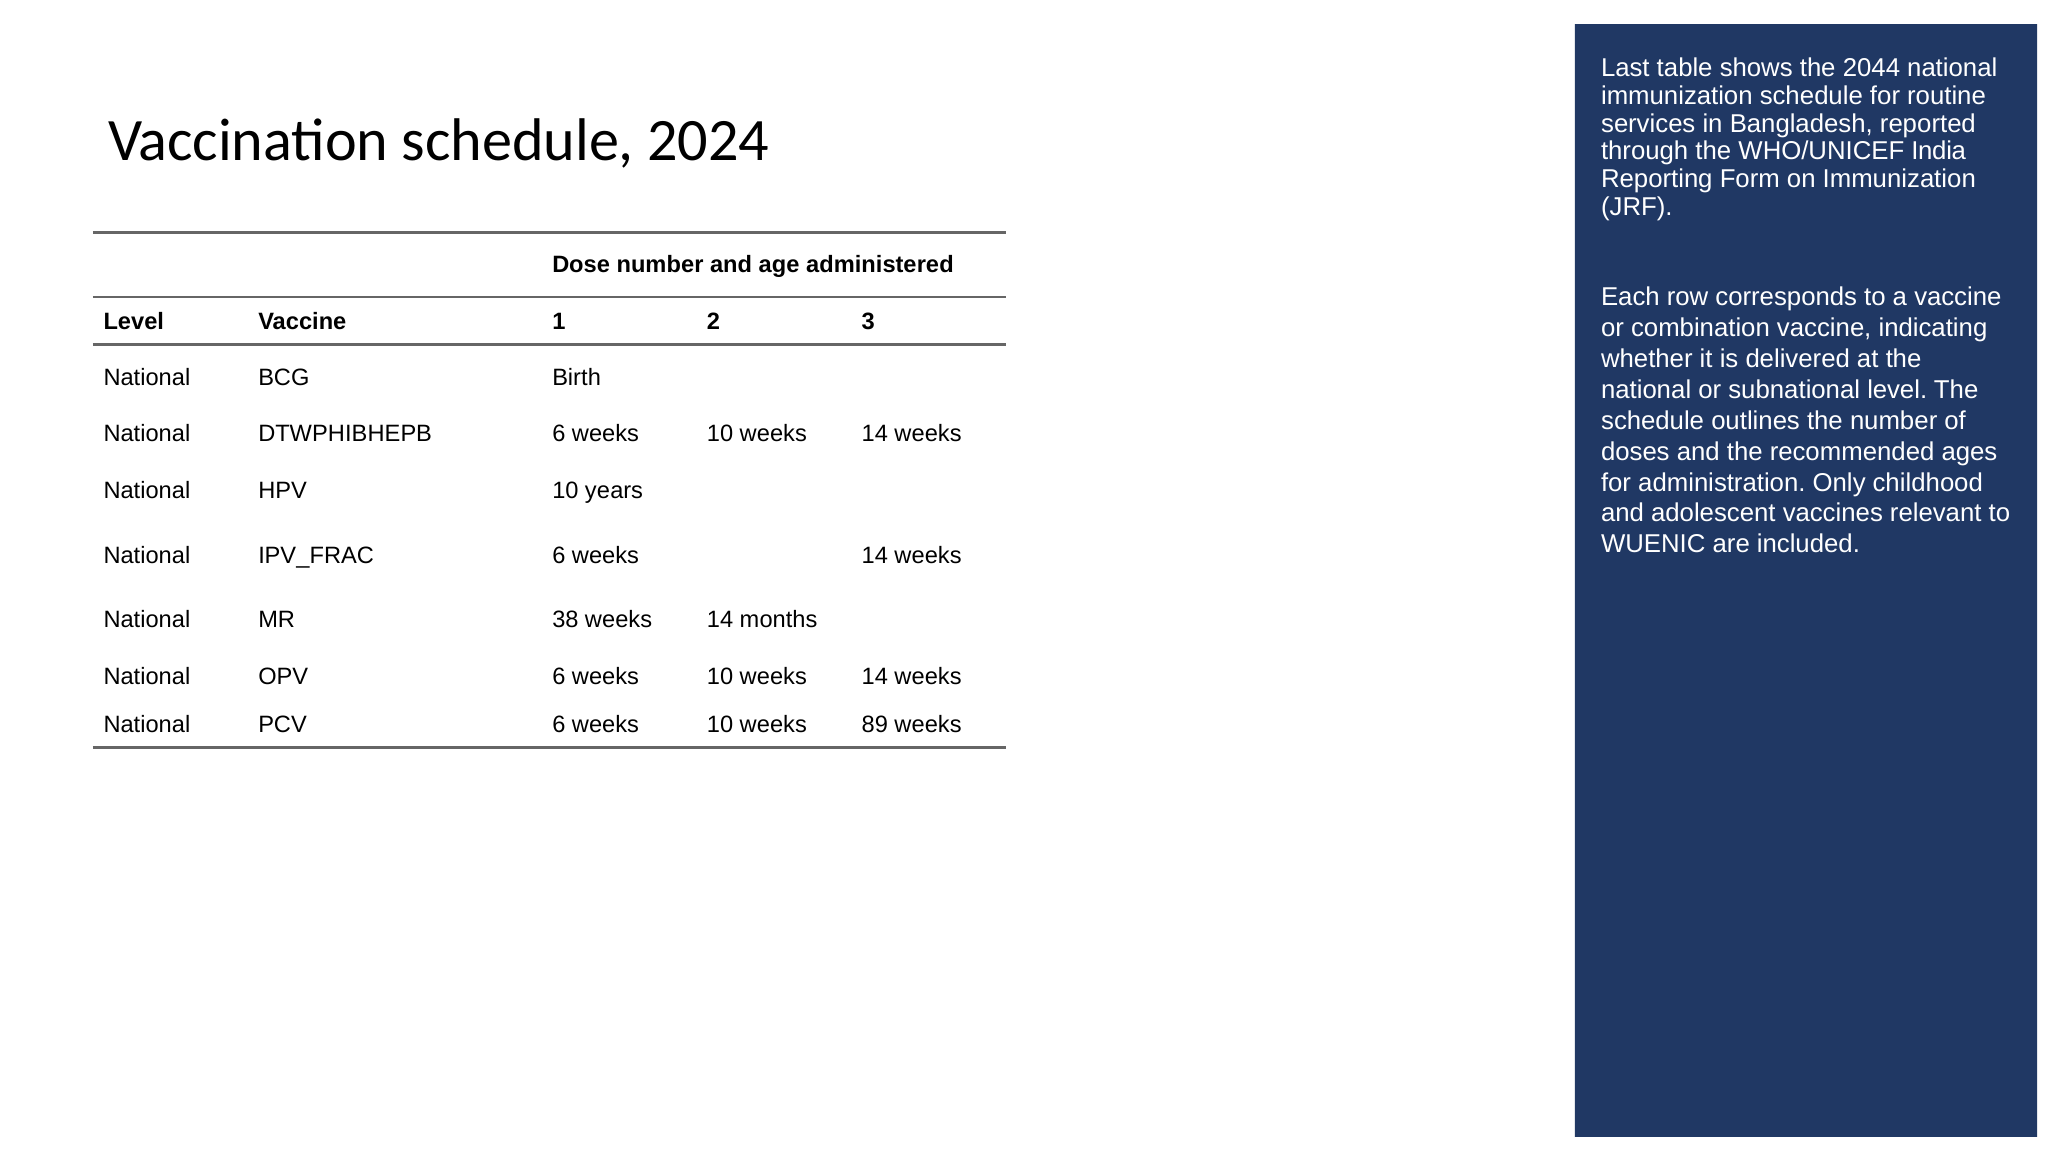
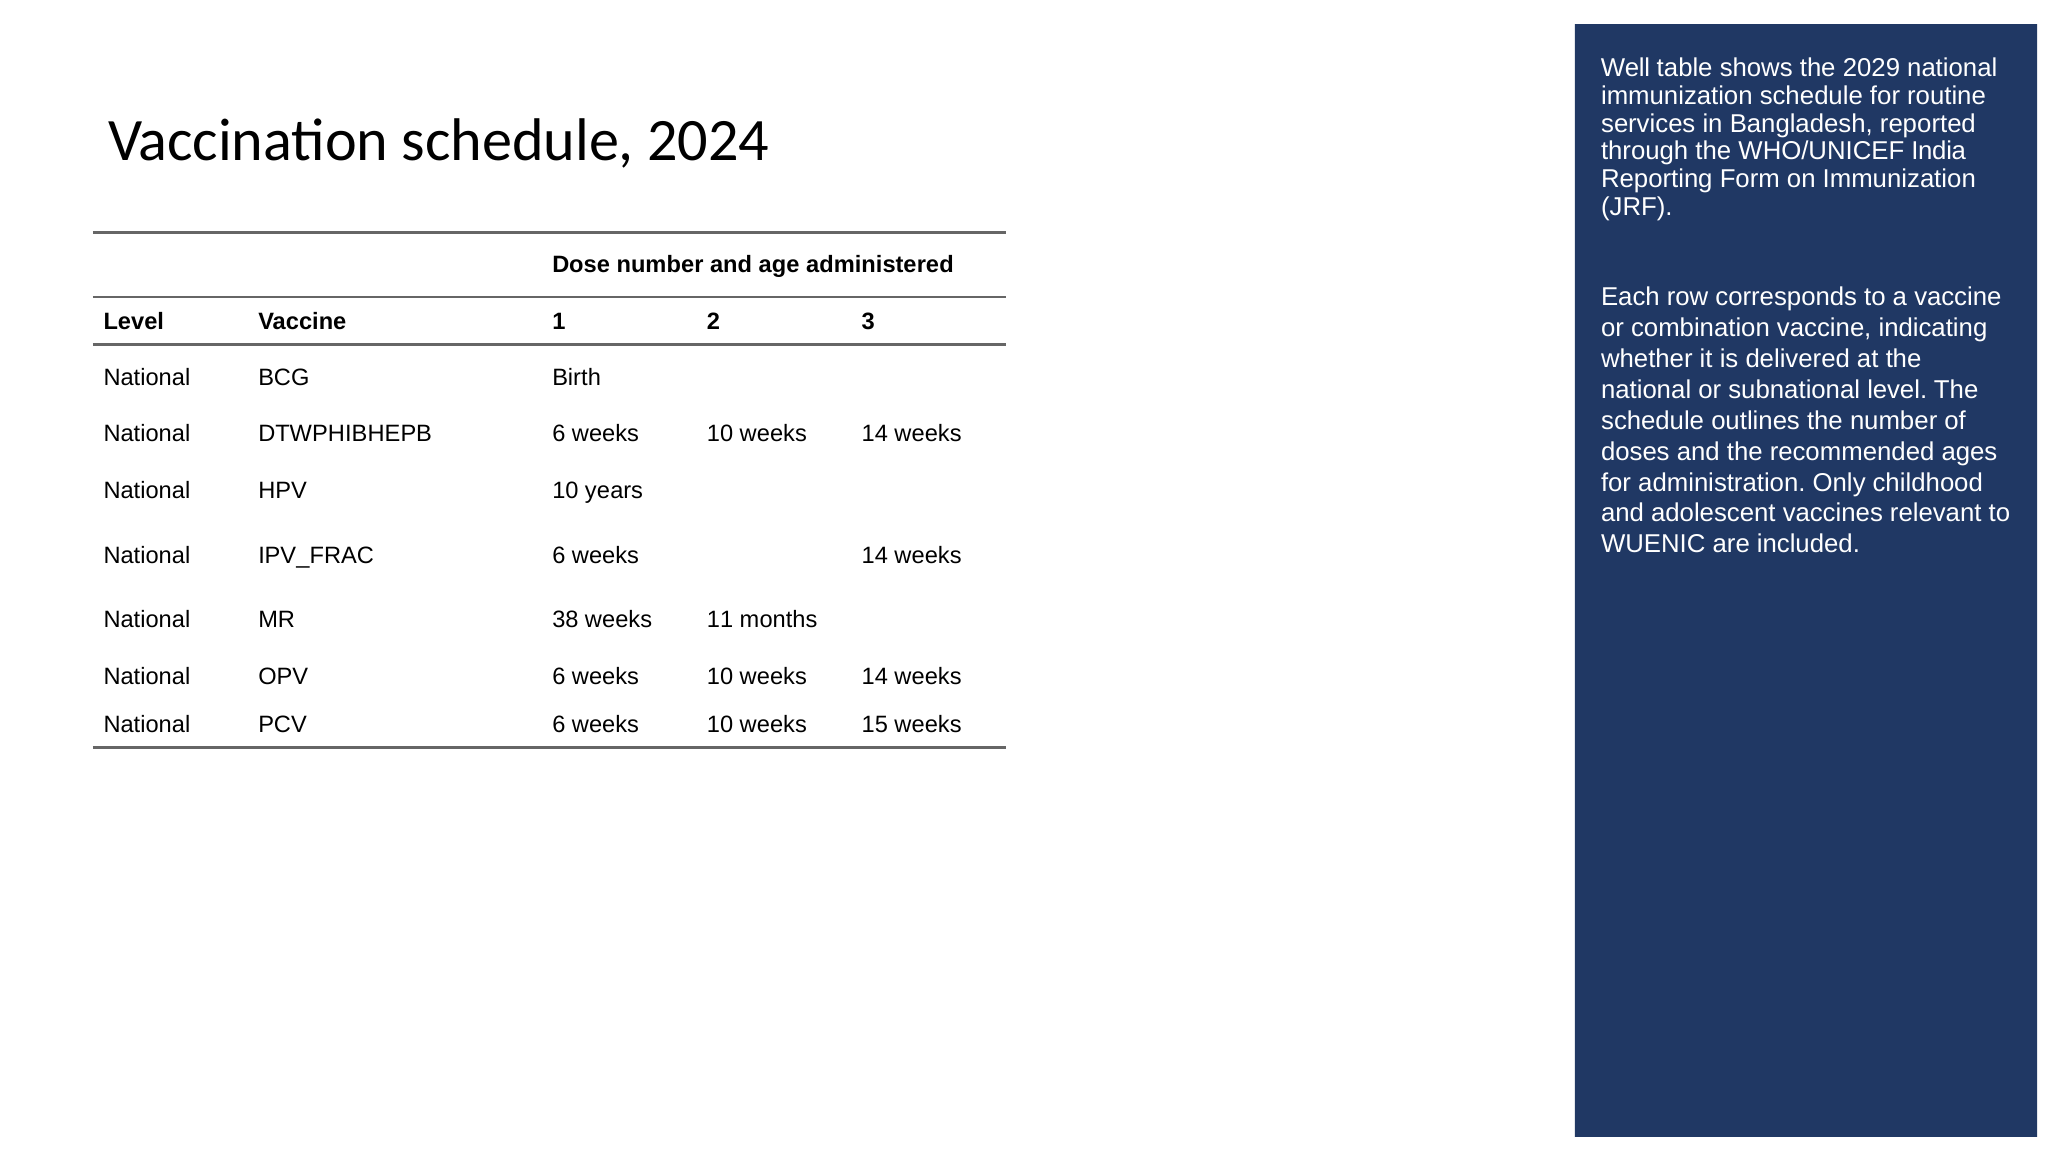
Last: Last -> Well
2044: 2044 -> 2029
38 weeks 14: 14 -> 11
89: 89 -> 15
